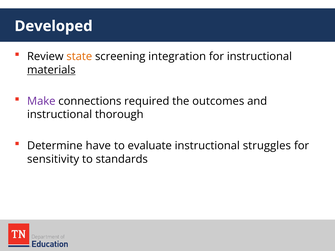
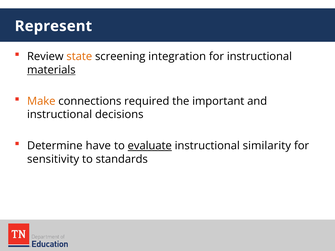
Developed: Developed -> Represent
Make colour: purple -> orange
outcomes: outcomes -> important
thorough: thorough -> decisions
evaluate underline: none -> present
struggles: struggles -> similarity
